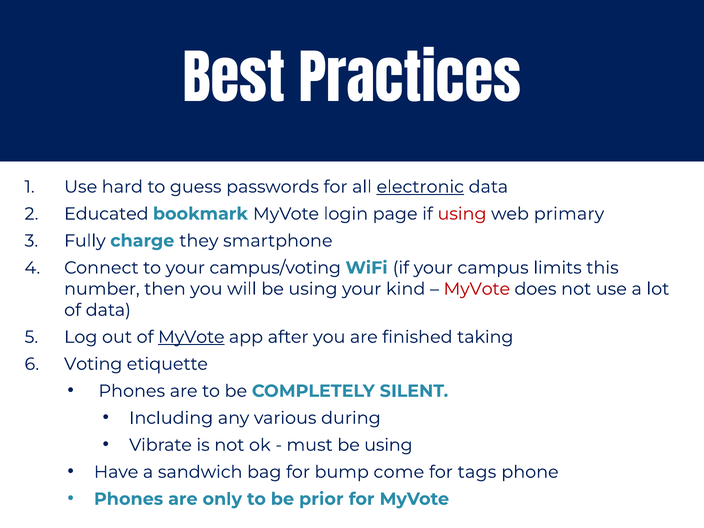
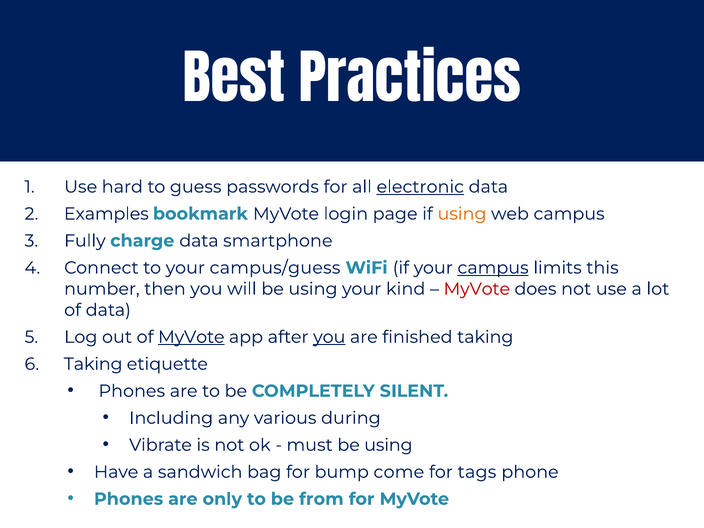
Educated: Educated -> Examples
using at (462, 214) colour: red -> orange
web primary: primary -> campus
charge they: they -> data
campus/voting: campus/voting -> campus/guess
campus at (493, 268) underline: none -> present
you at (329, 337) underline: none -> present
Voting at (93, 364): Voting -> Taking
prior: prior -> from
